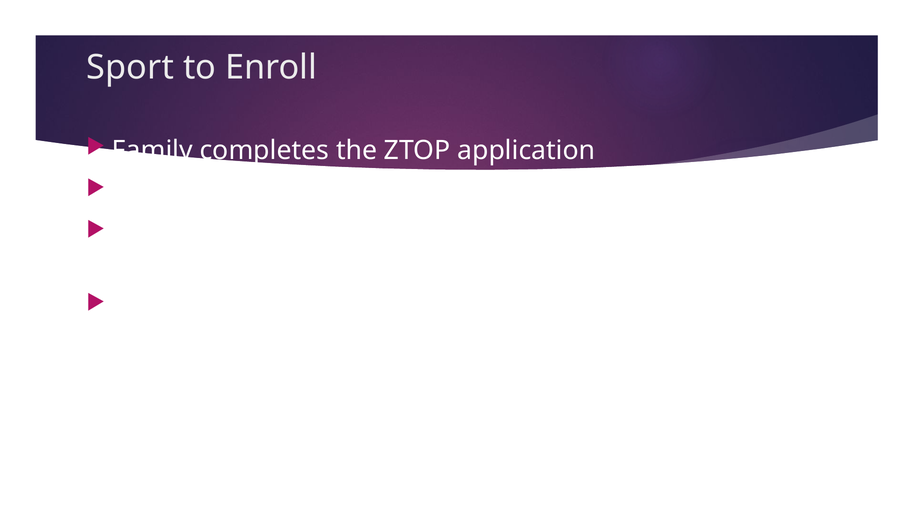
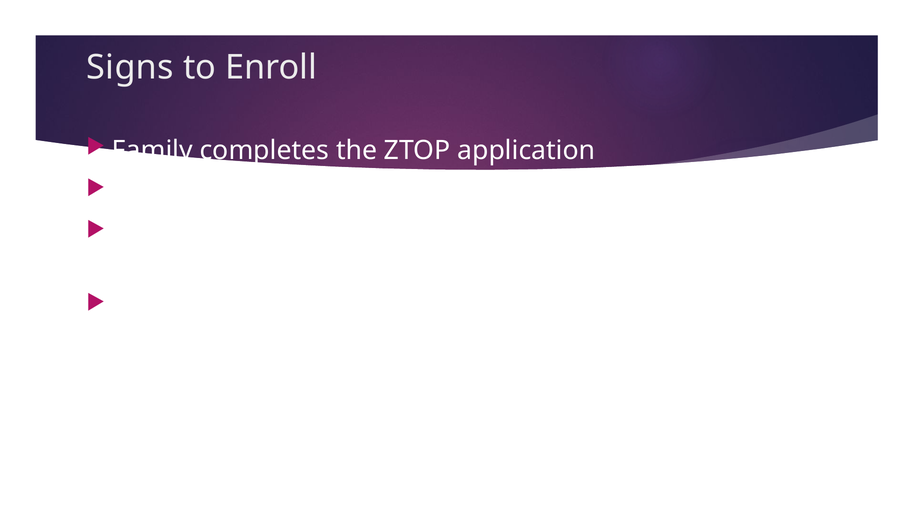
Sport: Sport -> Signs
